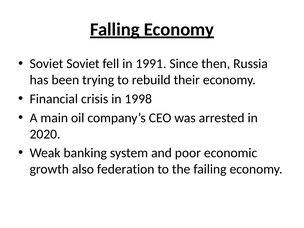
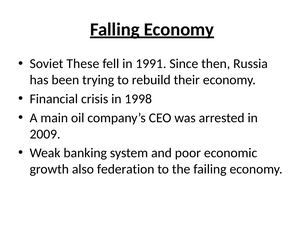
Soviet Soviet: Soviet -> These
2020: 2020 -> 2009
